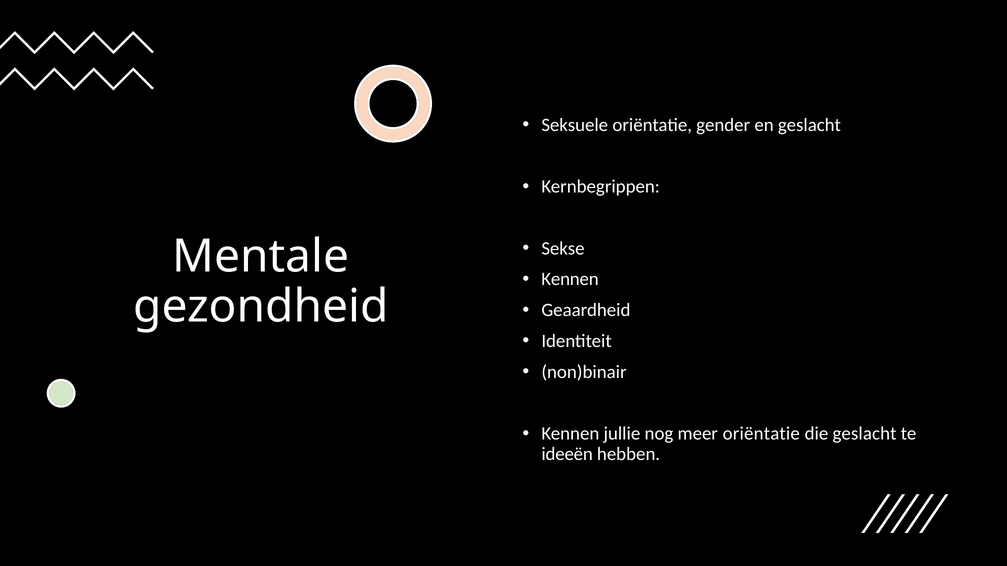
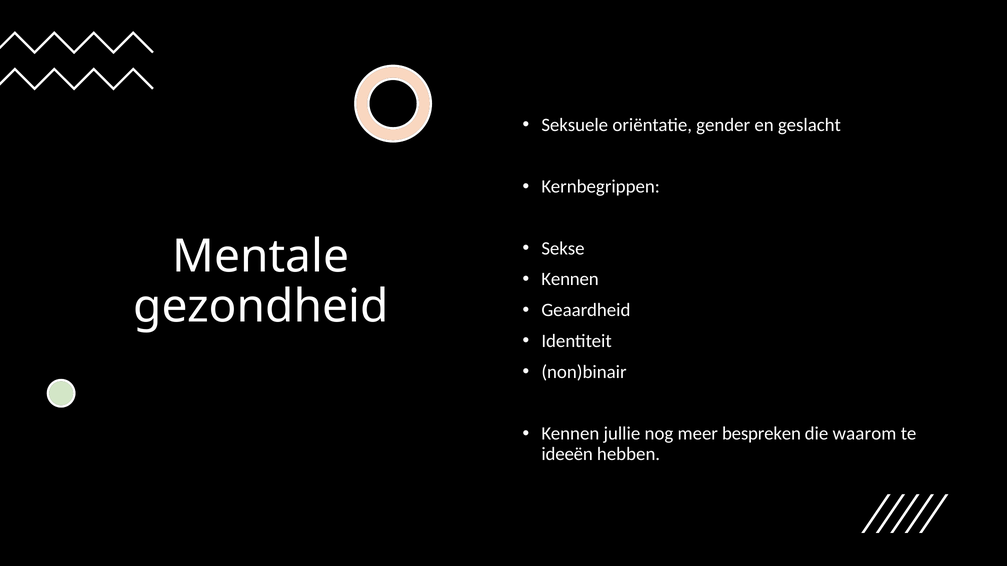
meer oriëntatie: oriëntatie -> bespreken
die geslacht: geslacht -> waarom
